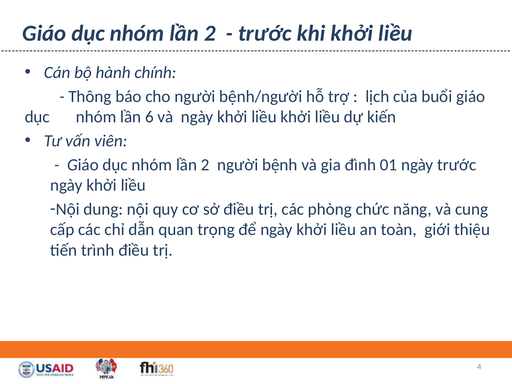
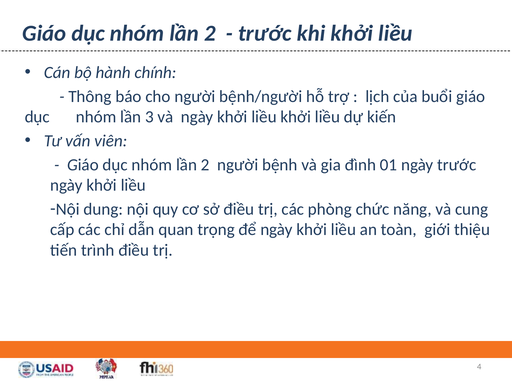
6: 6 -> 3
